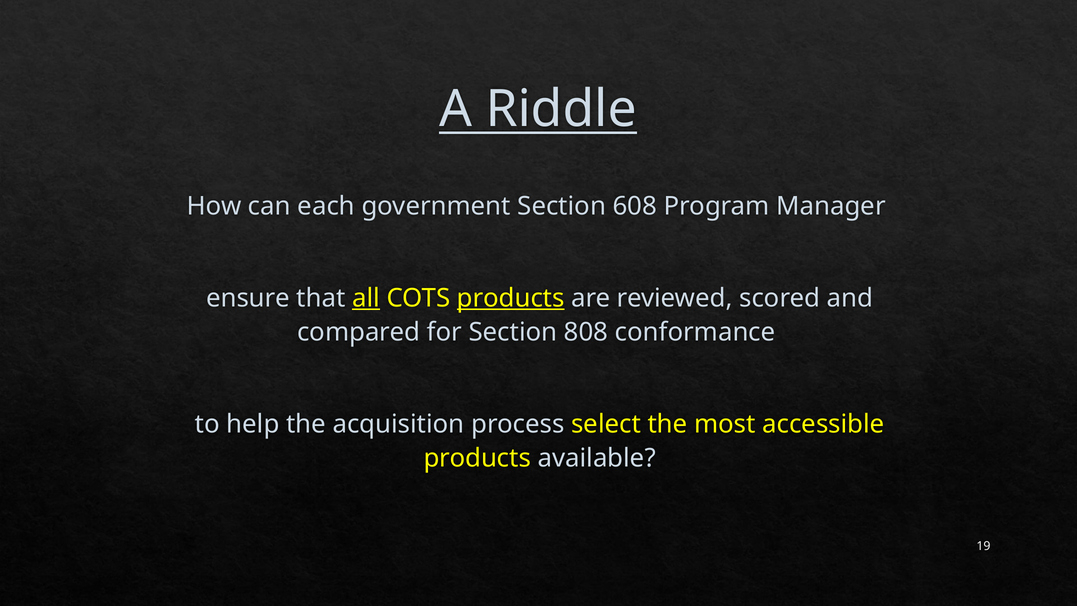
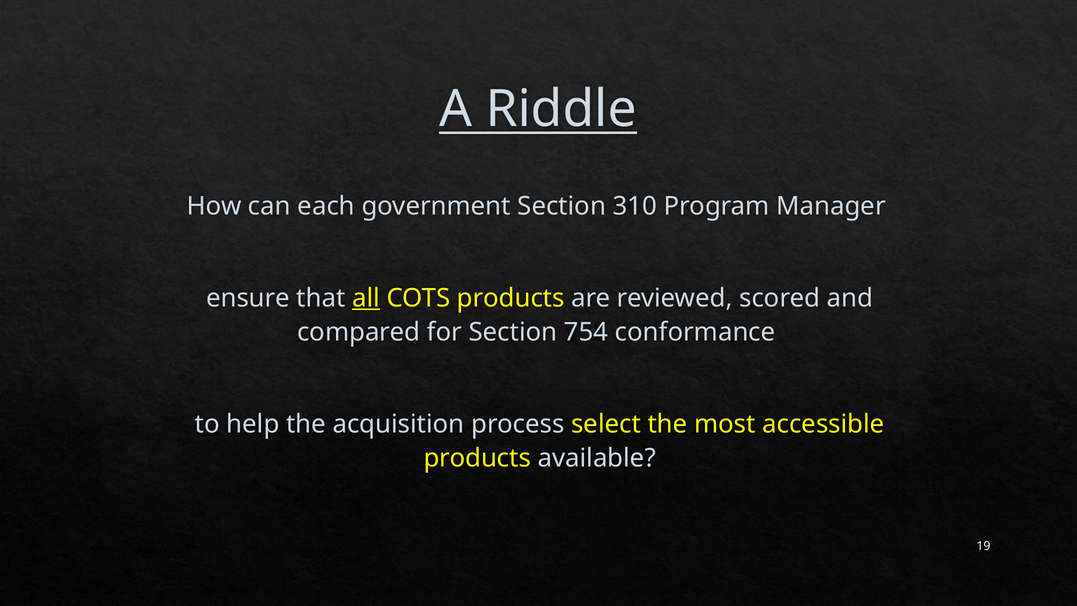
608: 608 -> 310
products at (511, 298) underline: present -> none
808: 808 -> 754
